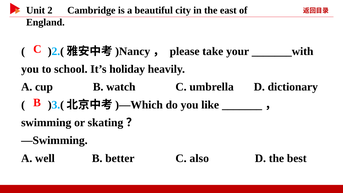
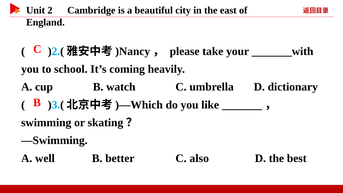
holiday: holiday -> coming
